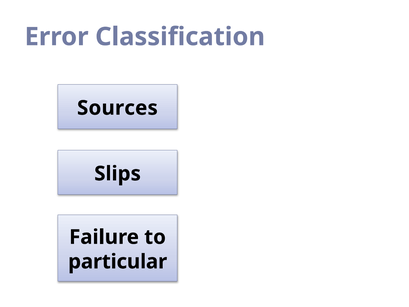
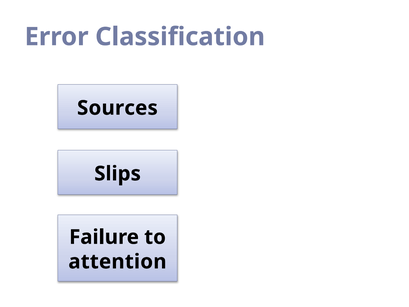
particular: particular -> attention
